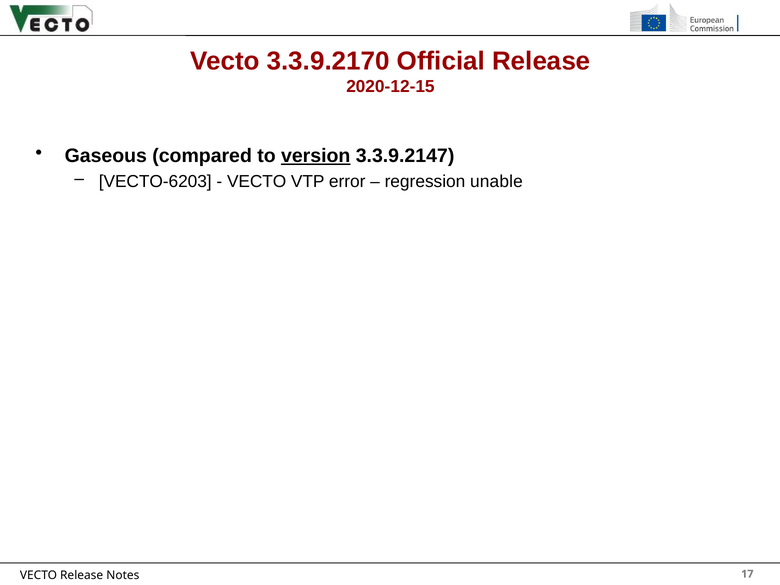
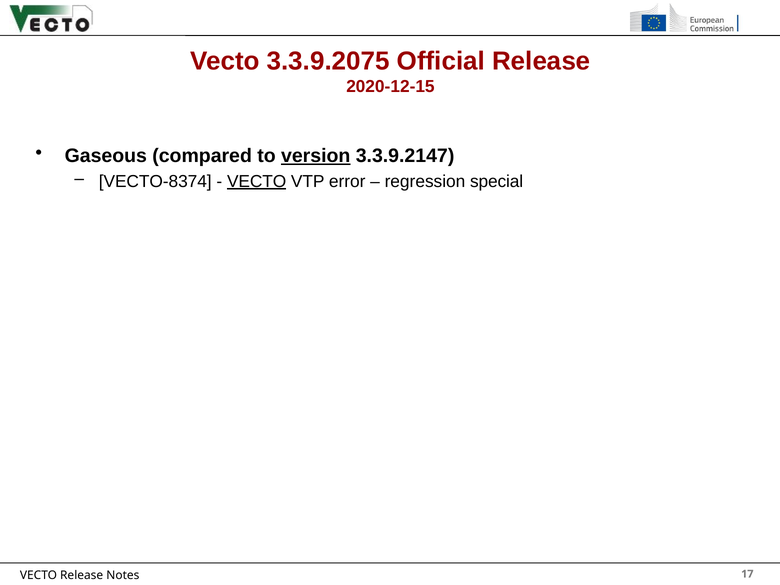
3.3.9.2170: 3.3.9.2170 -> 3.3.9.2075
VECTO-6203: VECTO-6203 -> VECTO-8374
VECTO at (257, 181) underline: none -> present
unable: unable -> special
